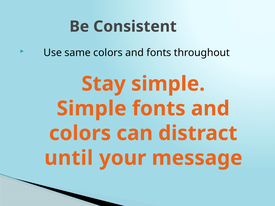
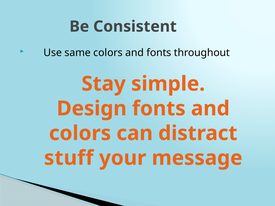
Simple at (92, 109): Simple -> Design
until: until -> stuff
